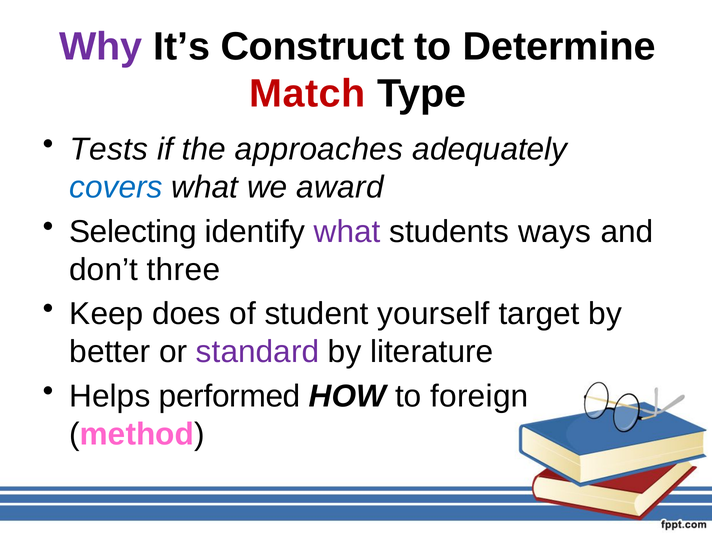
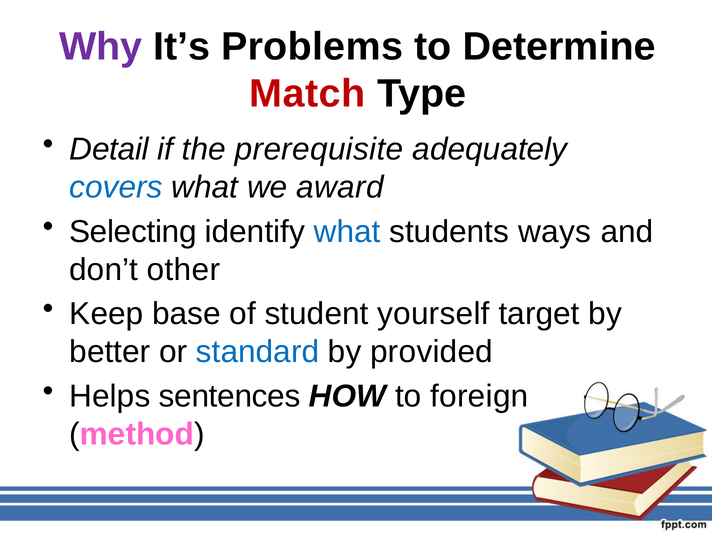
Construct: Construct -> Problems
Tests: Tests -> Detail
approaches: approaches -> prerequisite
what at (347, 232) colour: purple -> blue
three: three -> other
does: does -> base
standard colour: purple -> blue
literature: literature -> provided
performed: performed -> sentences
